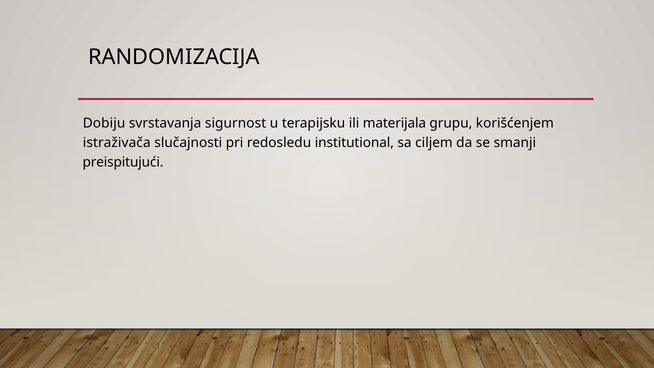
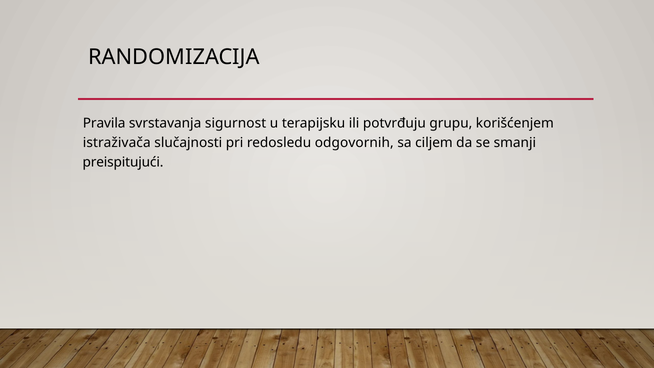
Dobiju: Dobiju -> Pravila
materijala: materijala -> potvrđuju
institutional: institutional -> odgovornih
